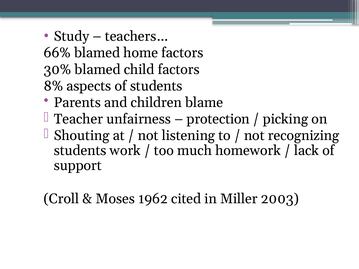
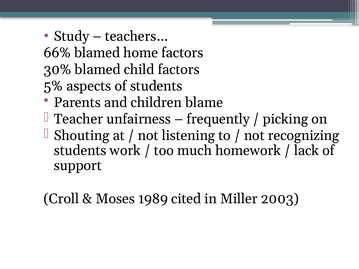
8%: 8% -> 5%
protection: protection -> frequently
1962: 1962 -> 1989
